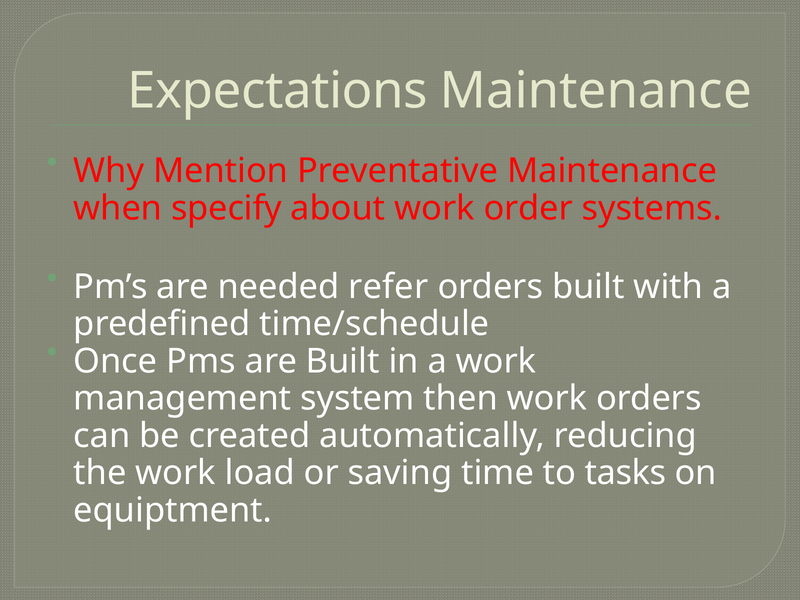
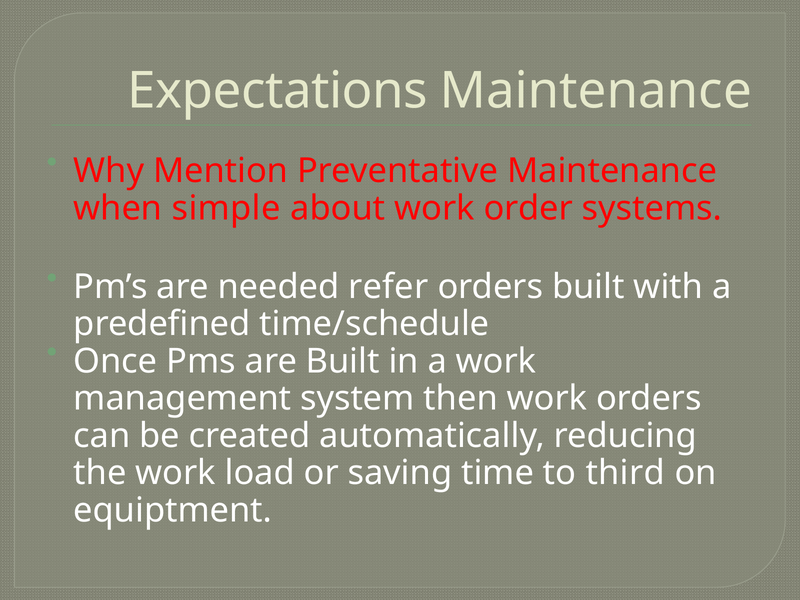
specify: specify -> simple
tasks: tasks -> third
